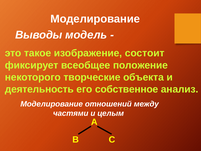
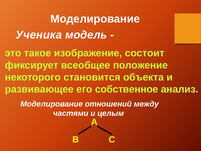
Выводы: Выводы -> Ученика
творческие: творческие -> становится
деятельность: деятельность -> развивающее
